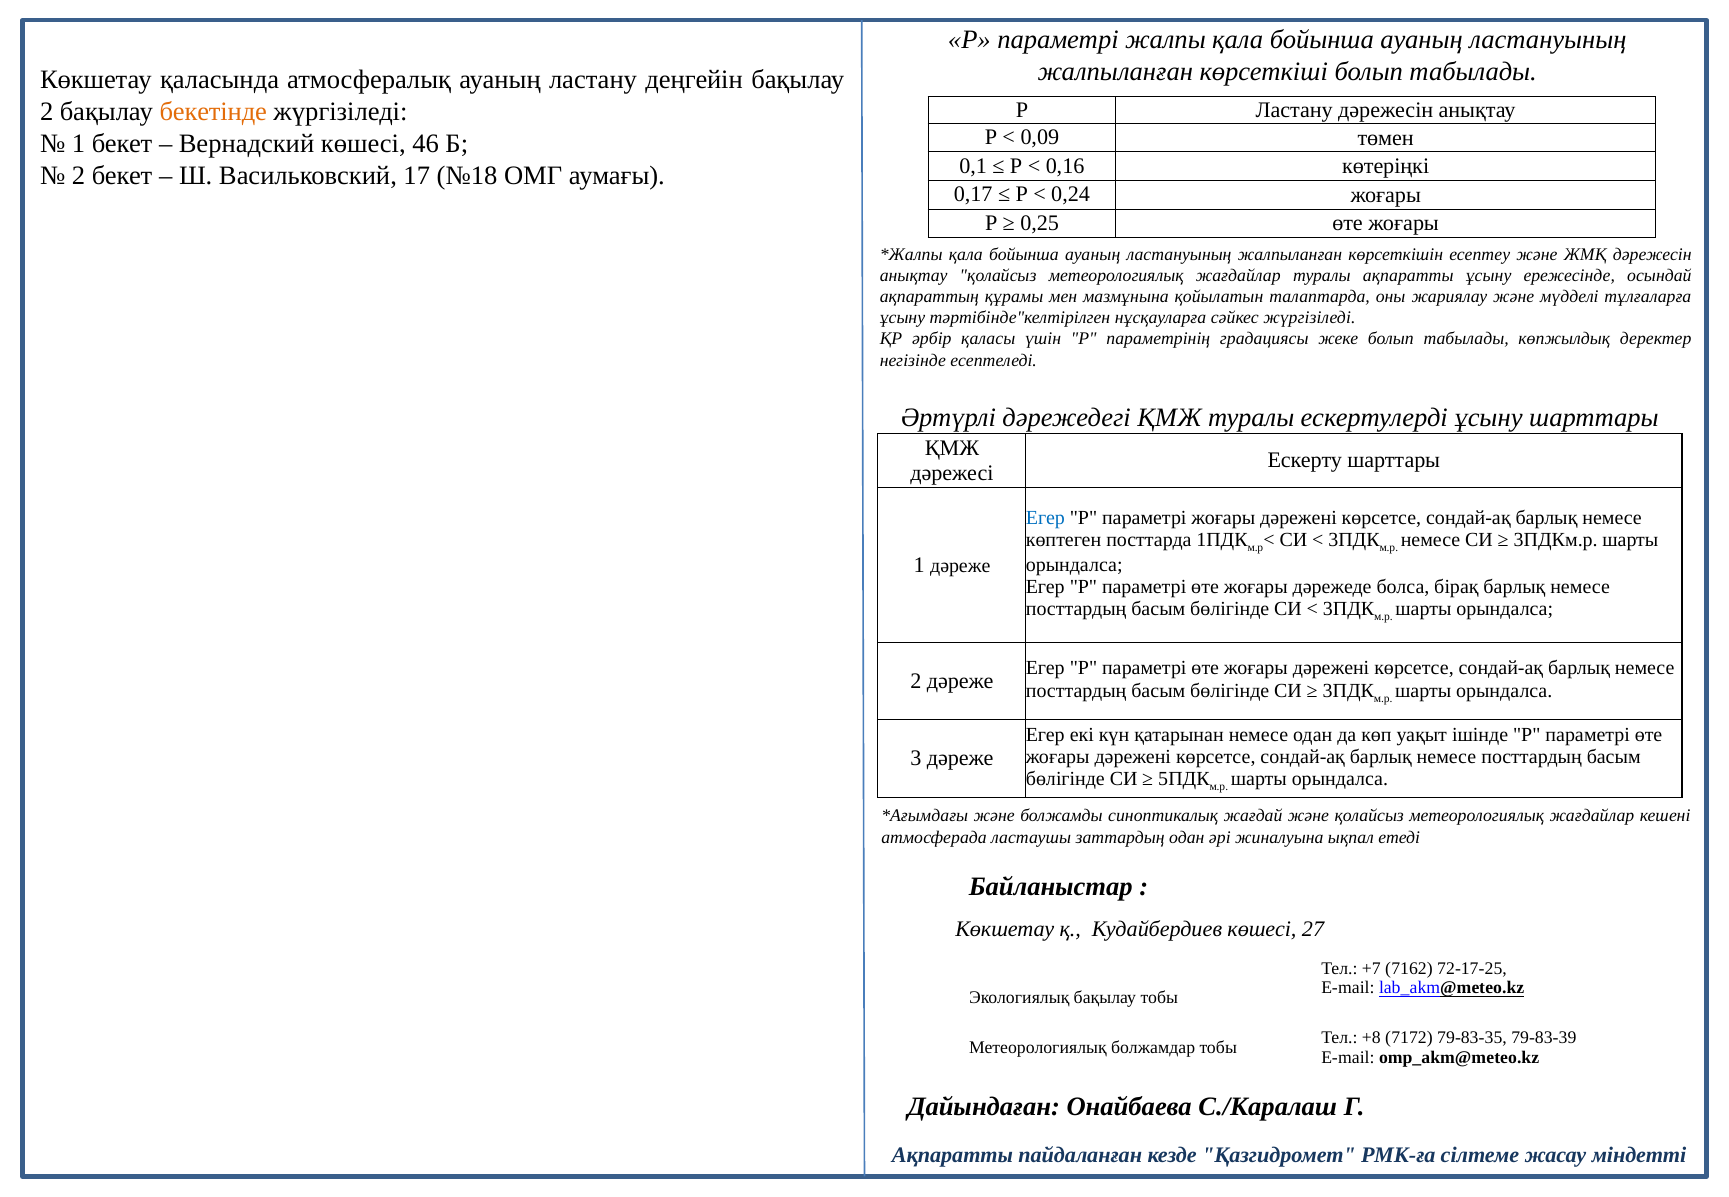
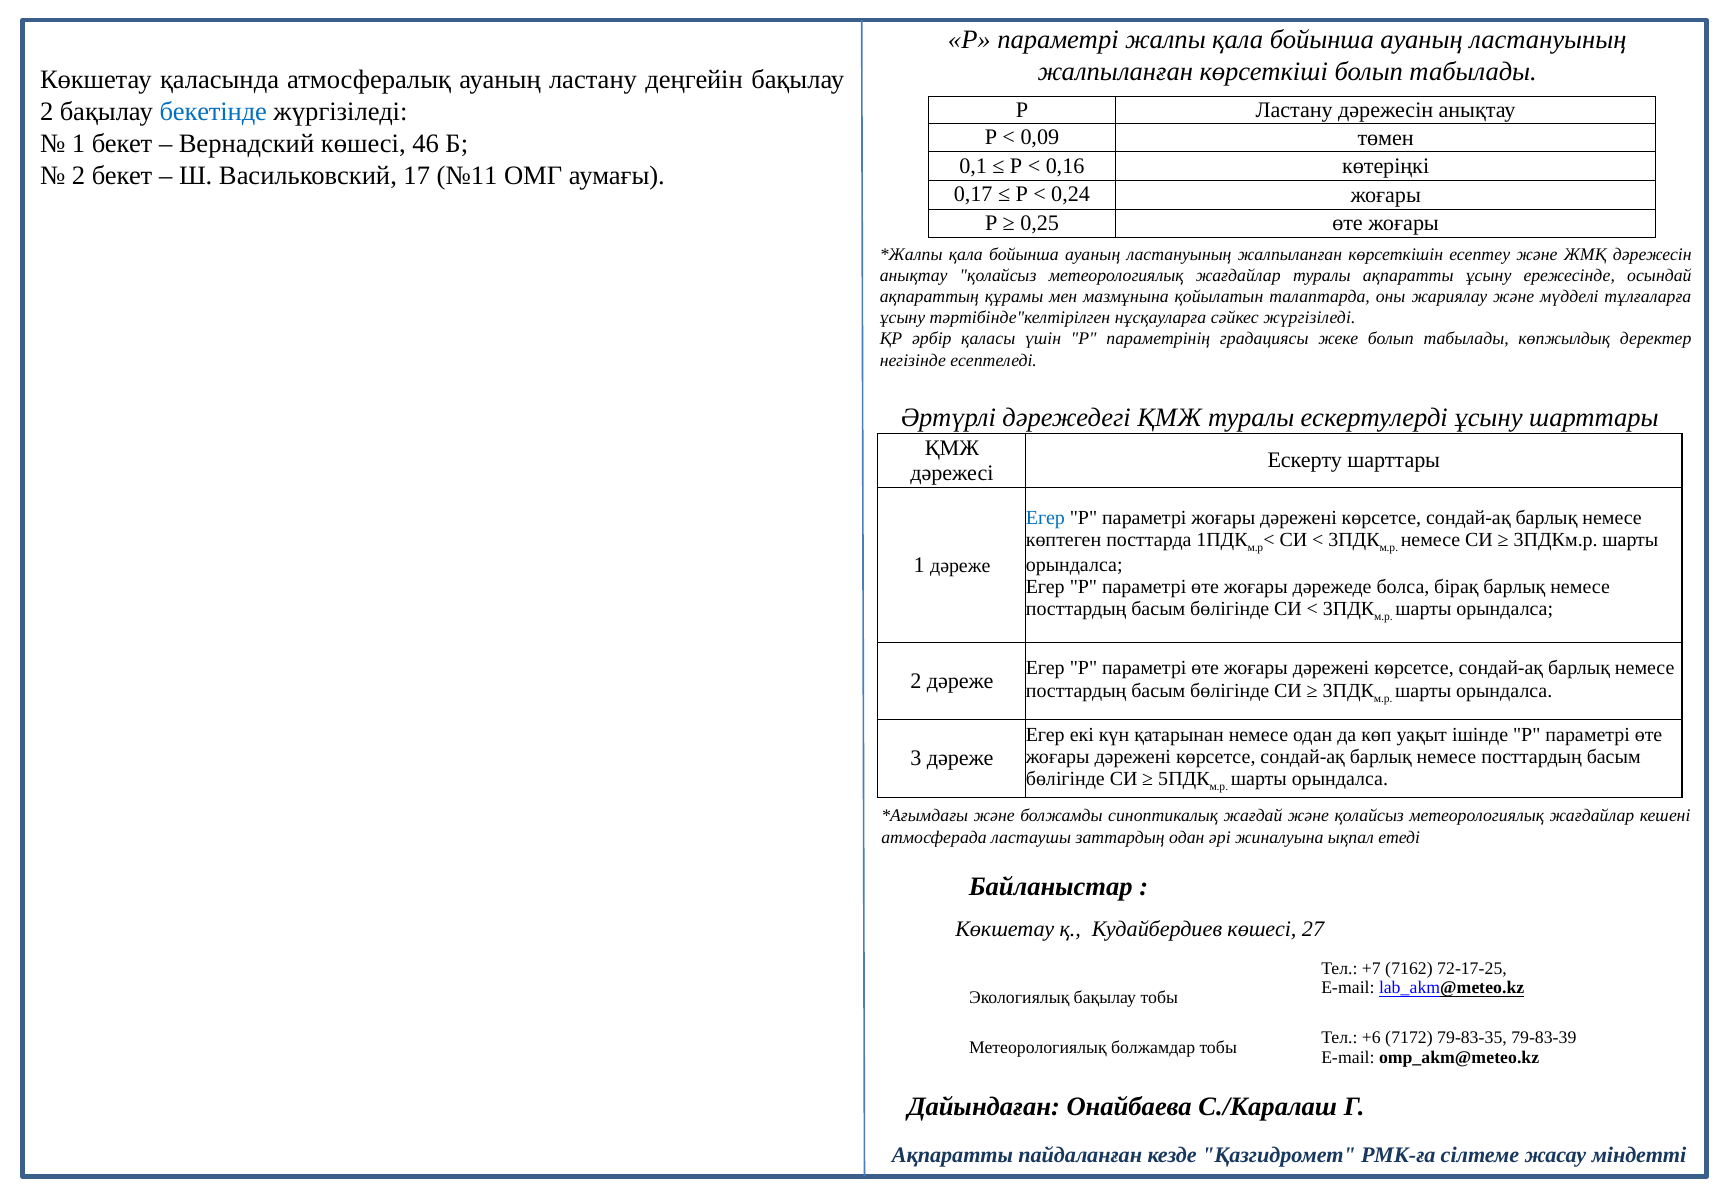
бекетінде colour: orange -> blue
№18: №18 -> №11
+8: +8 -> +6
